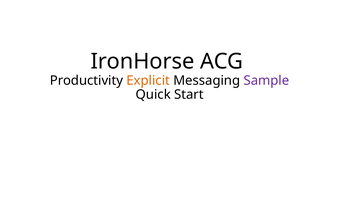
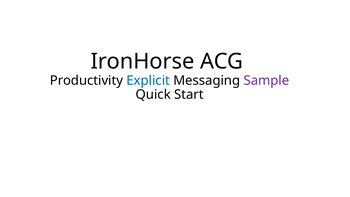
Explicit colour: orange -> blue
